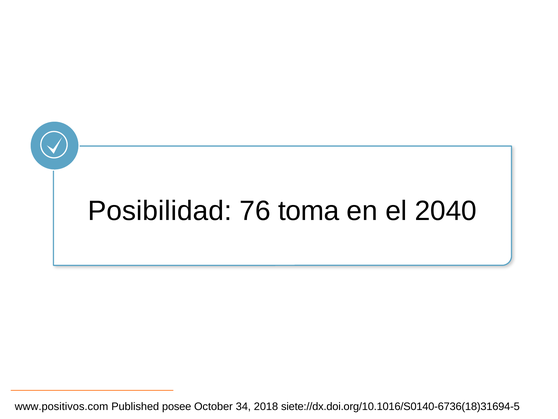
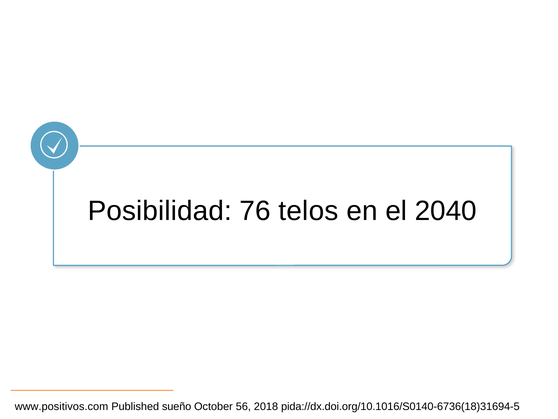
toma: toma -> telos
posee: posee -> sueño
34: 34 -> 56
siete://dx.doi.org/10.1016/S0140-6736(18)31694-5: siete://dx.doi.org/10.1016/S0140-6736(18)31694-5 -> pida://dx.doi.org/10.1016/S0140-6736(18)31694-5
